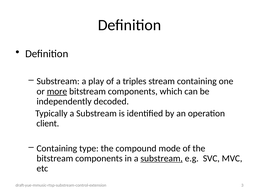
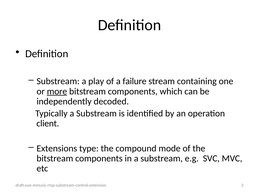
triples: triples -> failure
Containing at (57, 149): Containing -> Extensions
substream at (162, 159) underline: present -> none
